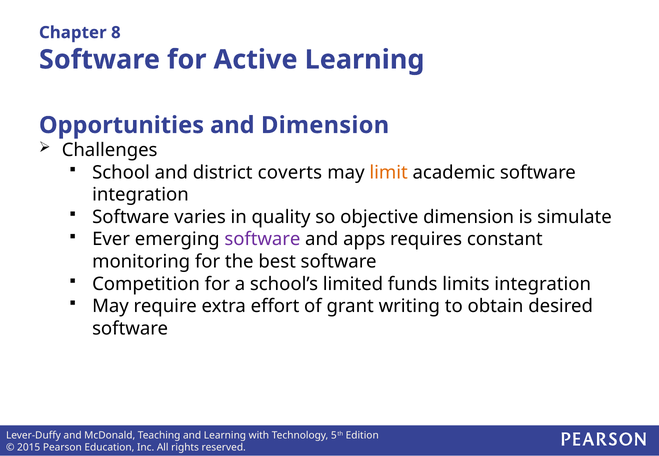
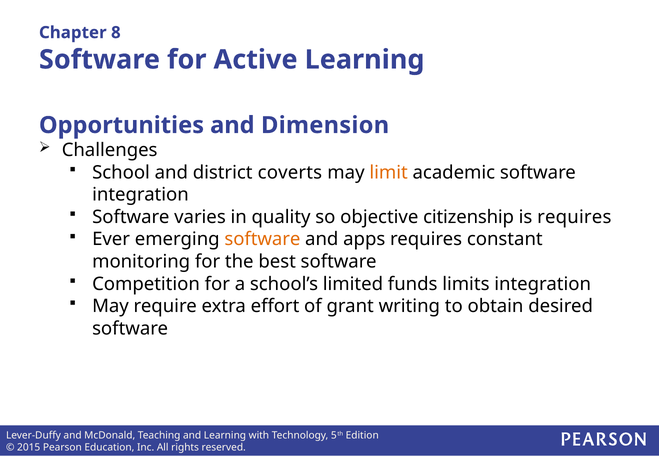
objective dimension: dimension -> citizenship
is simulate: simulate -> requires
software at (262, 239) colour: purple -> orange
